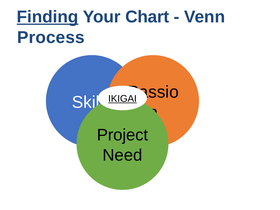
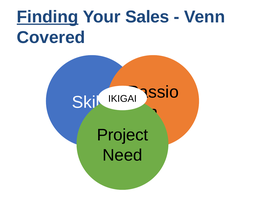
Chart: Chart -> Sales
Process: Process -> Covered
IKIGAI underline: present -> none
